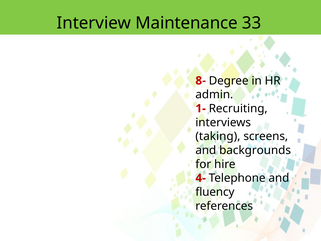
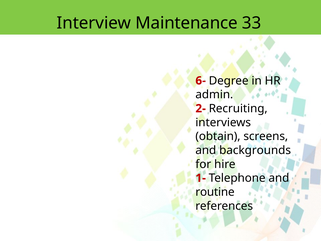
8-: 8- -> 6-
1-: 1- -> 2-
taking: taking -> obtain
4-: 4- -> 1-
fluency: fluency -> routine
